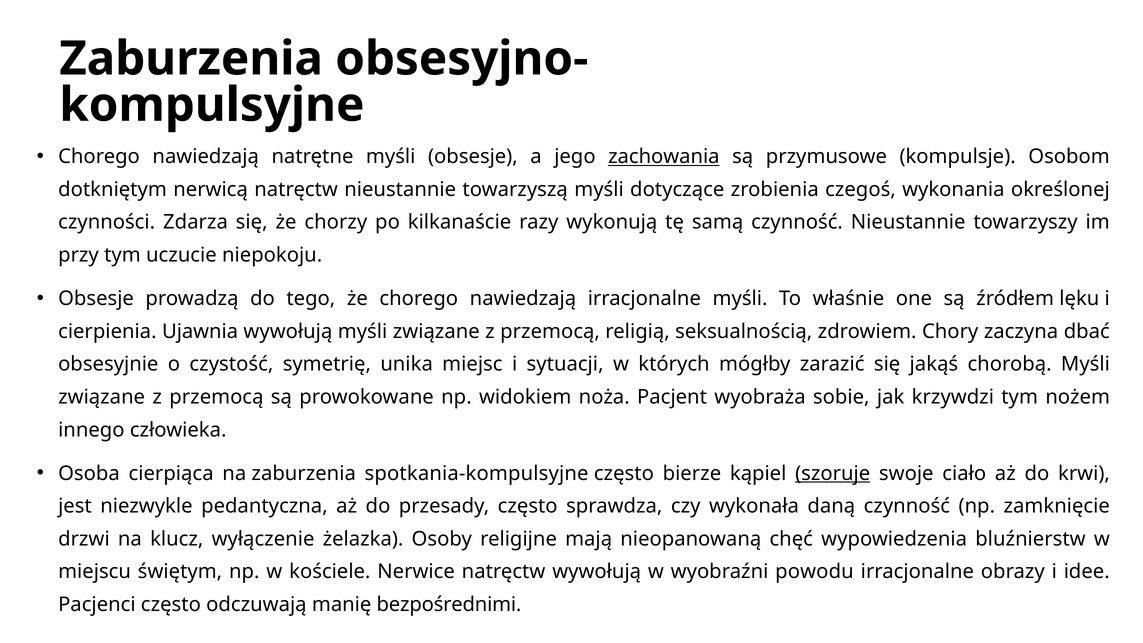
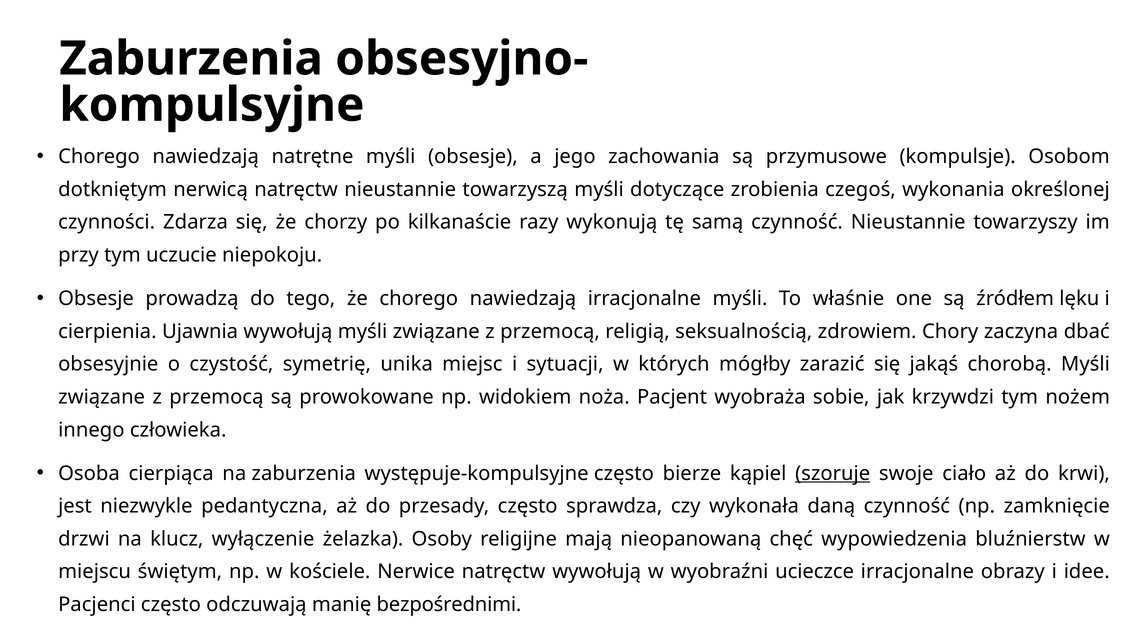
zachowania underline: present -> none
spotkania-kompulsyjne: spotkania-kompulsyjne -> występuje-kompulsyjne
powodu: powodu -> ucieczce
